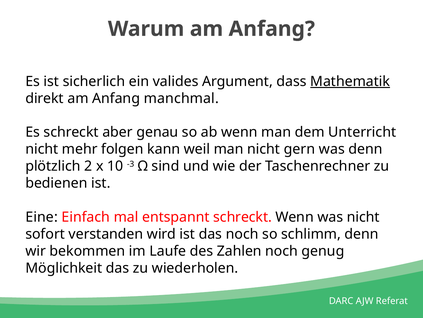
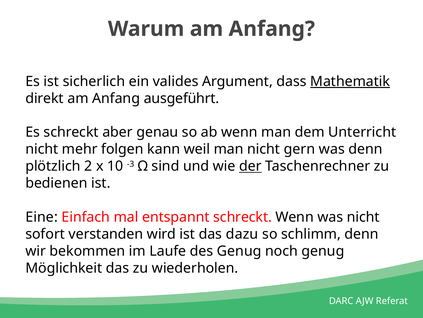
manchmal: manchmal -> ausgeführt
der underline: none -> present
das noch: noch -> dazu
des Zahlen: Zahlen -> Genug
